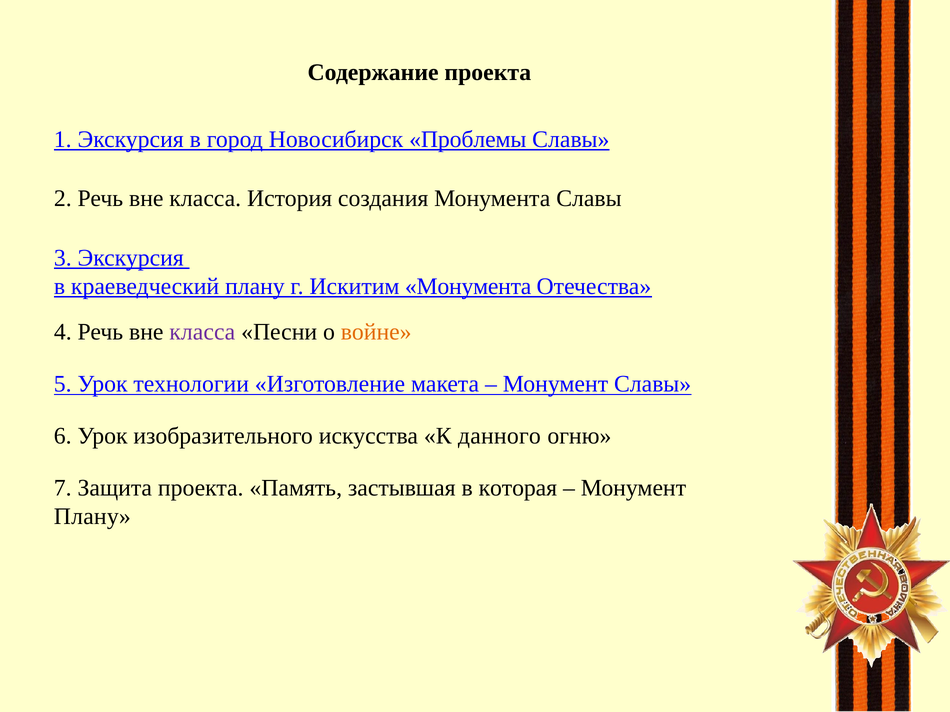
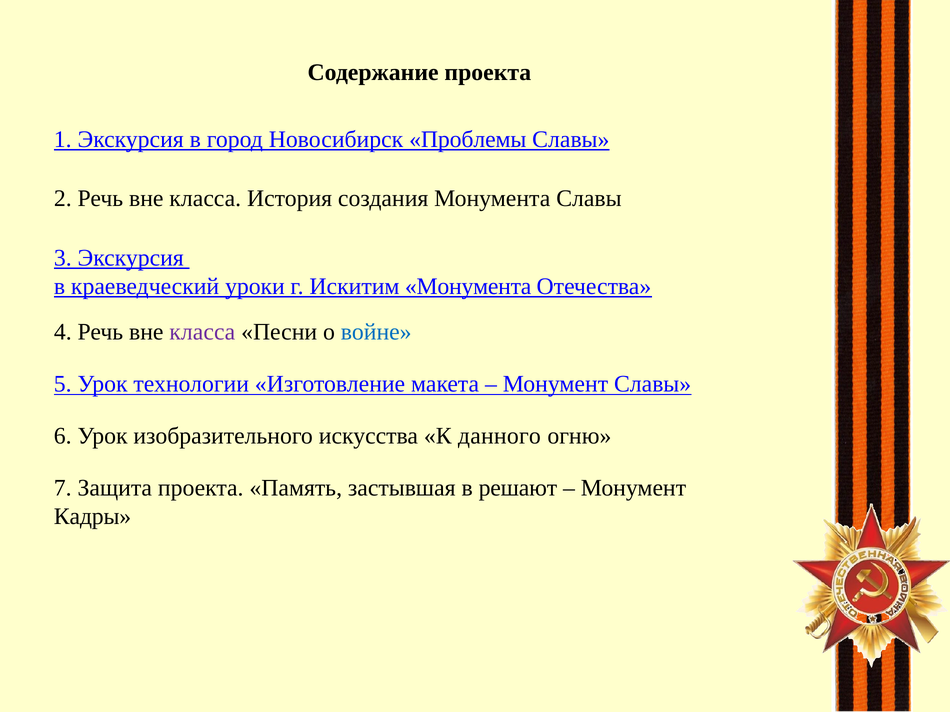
краеведческий плану: плану -> уроки
войне colour: orange -> blue
которая: которая -> решают
Плану at (92, 517): Плану -> Кадры
